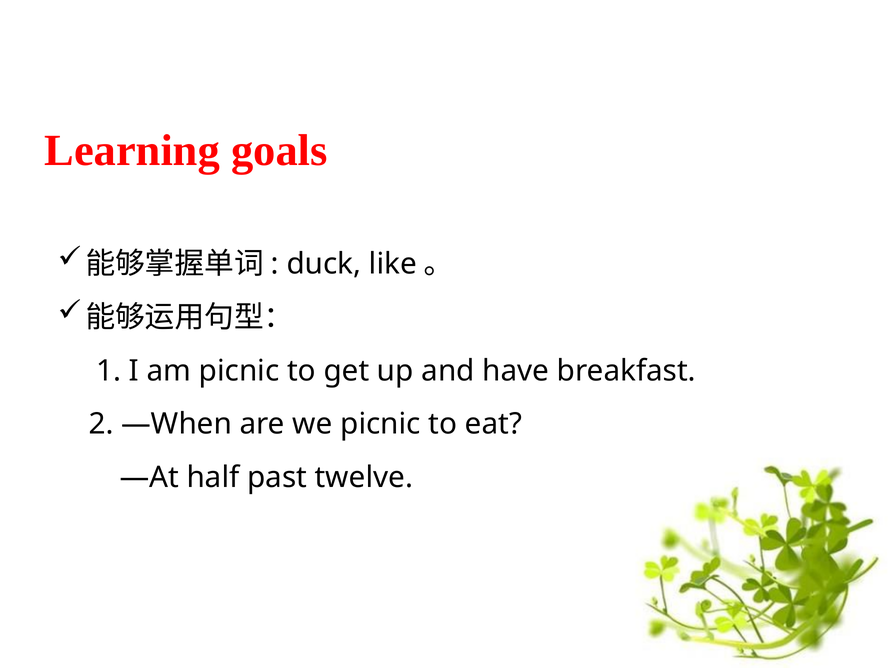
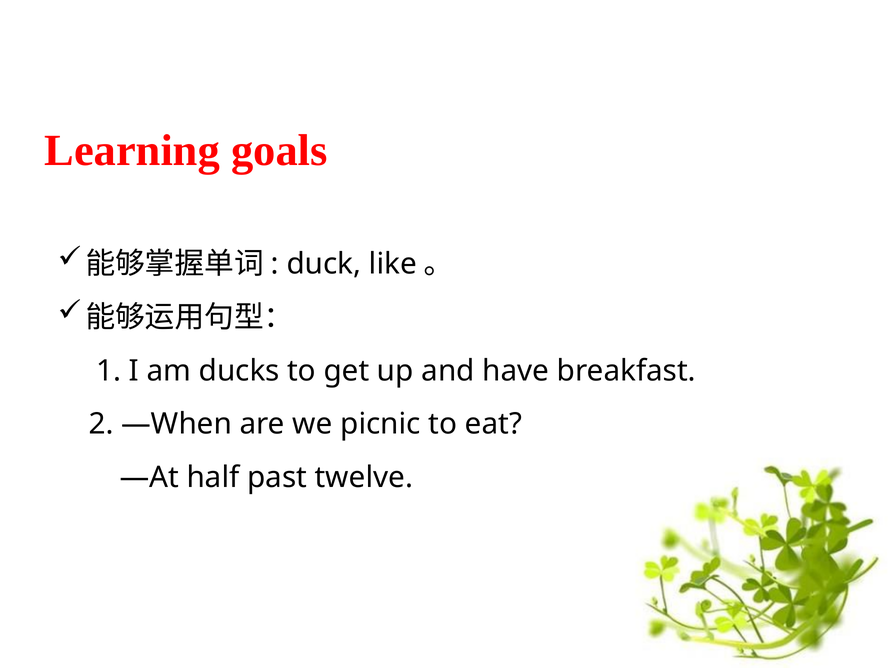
am picnic: picnic -> ducks
